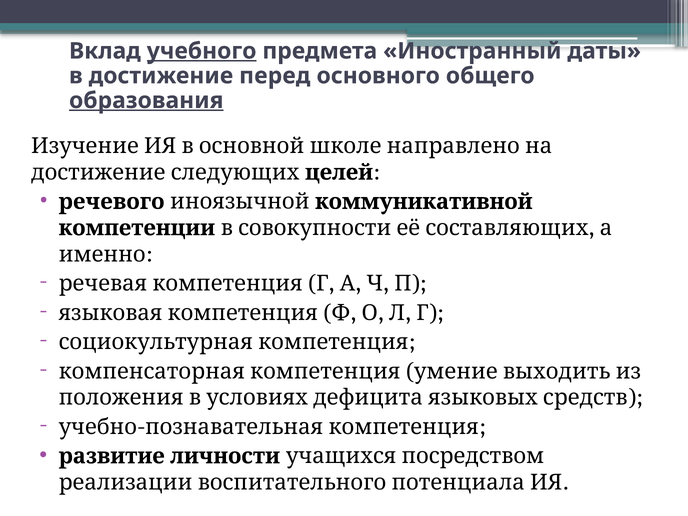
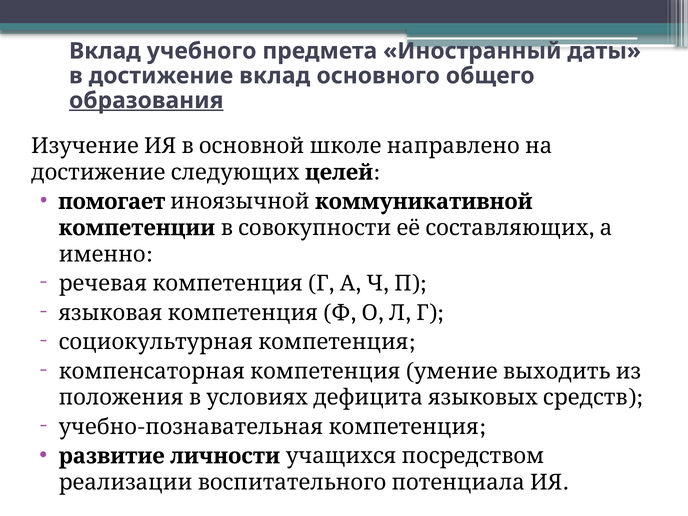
учебного underline: present -> none
достижение перед: перед -> вклад
речевого: речевого -> помогает
